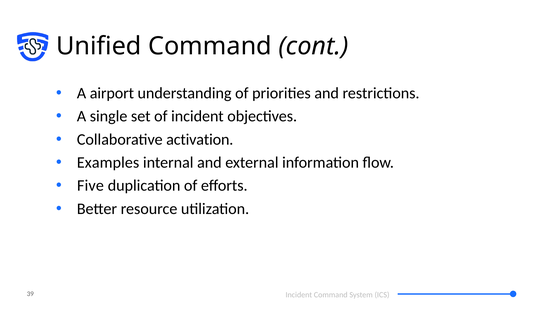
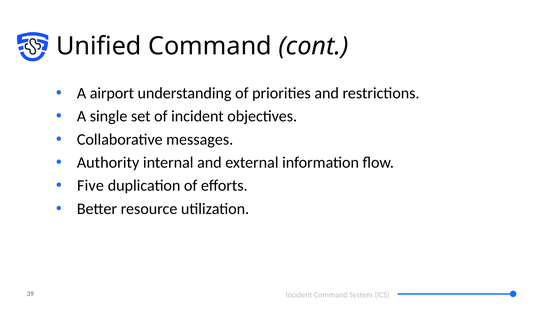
activation: activation -> messages
Examples: Examples -> Authority
